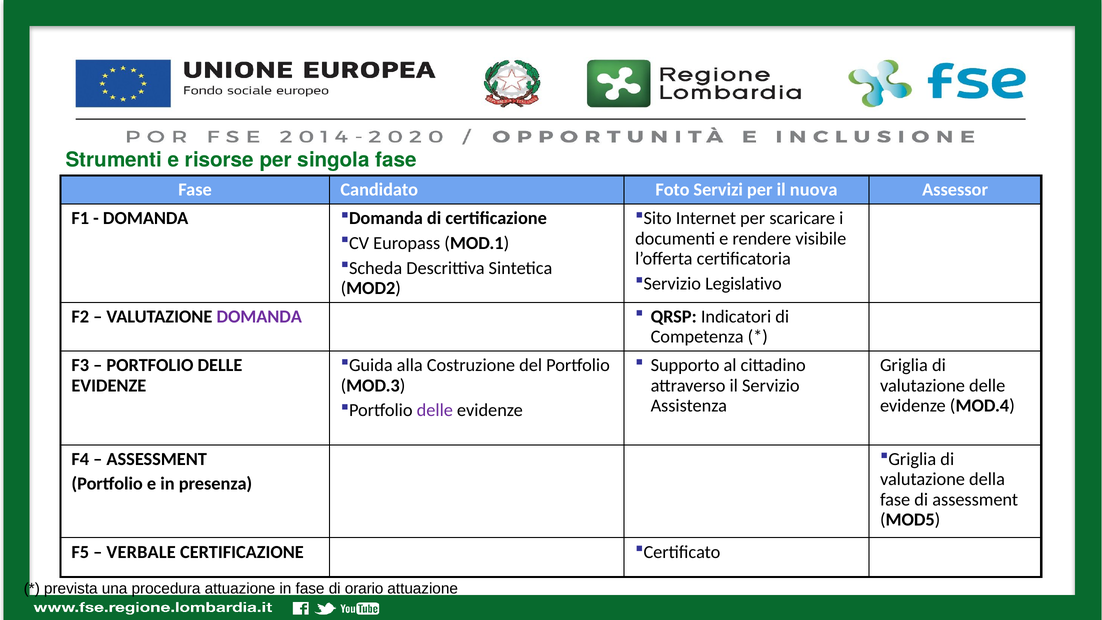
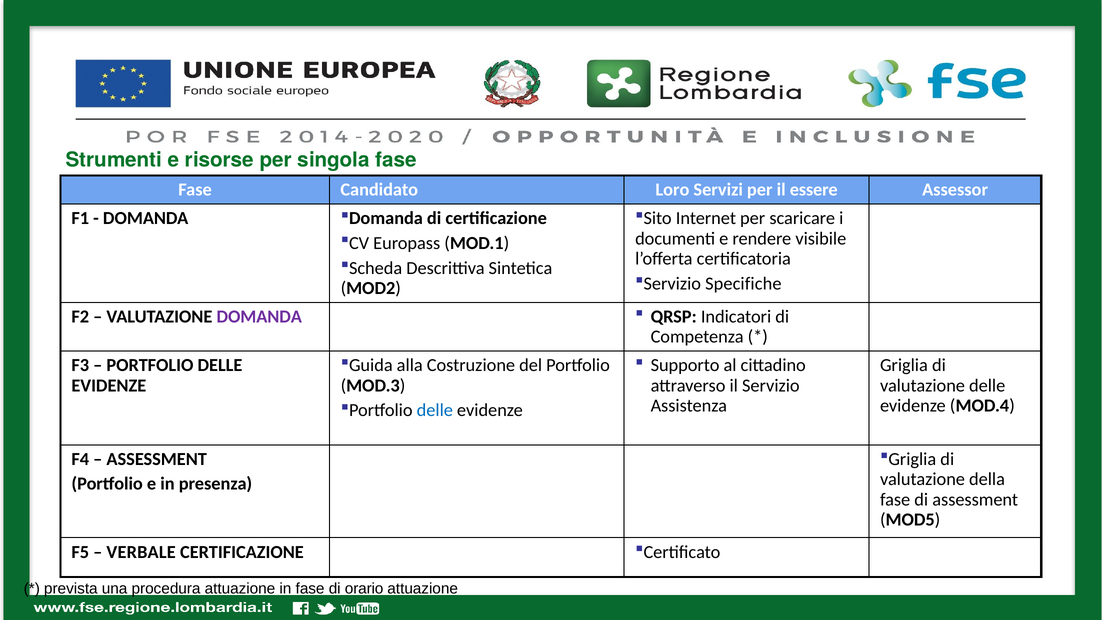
Foto: Foto -> Loro
nuova: nuova -> essere
Legislativo: Legislativo -> Specifiche
delle at (435, 410) colour: purple -> blue
